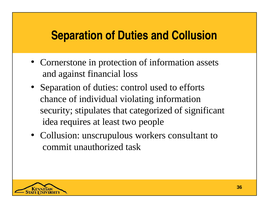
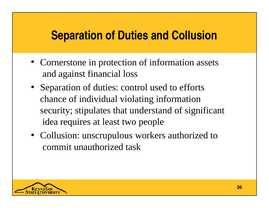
categorized: categorized -> understand
consultant: consultant -> authorized
